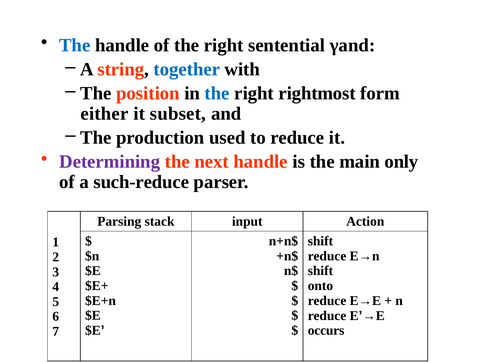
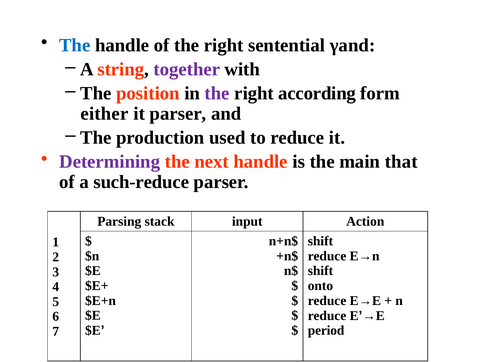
together colour: blue -> purple
the at (217, 93) colour: blue -> purple
rightmost: rightmost -> according
it subset: subset -> parser
only: only -> that
occurs: occurs -> period
